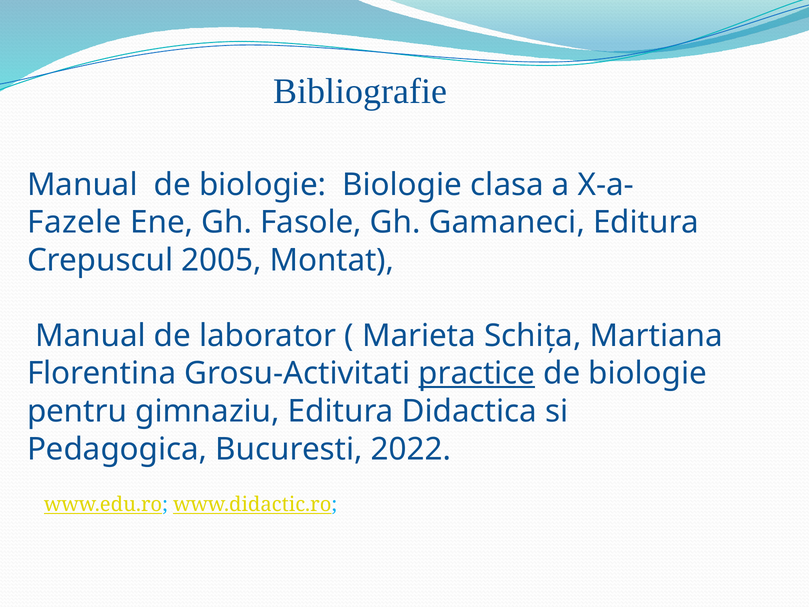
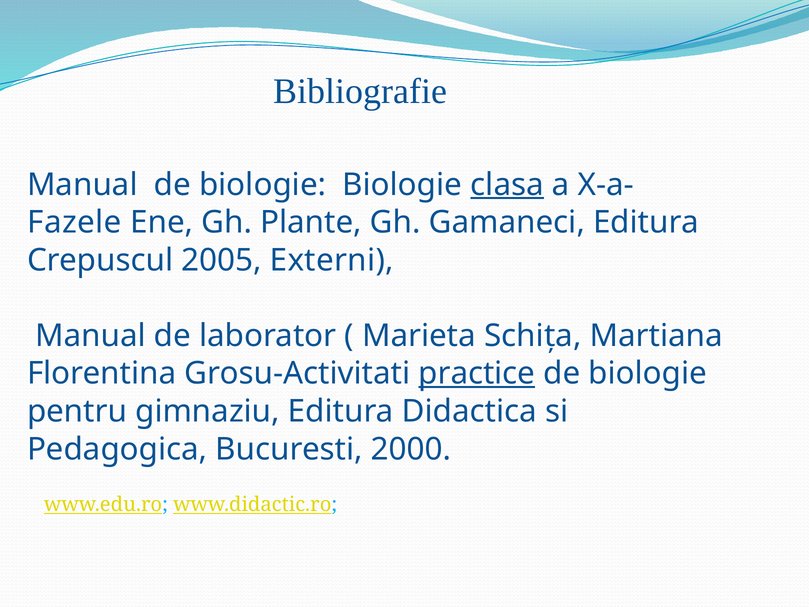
clasa underline: none -> present
Fasole: Fasole -> Plante
Montat: Montat -> Externi
2022: 2022 -> 2000
